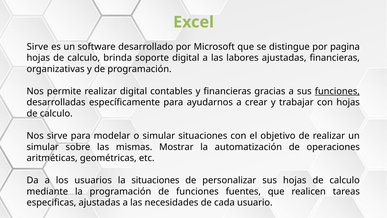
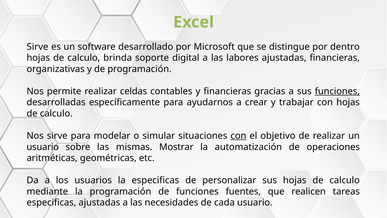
pagina: pagina -> dentro
realizar digital: digital -> celdas
con at (238, 136) underline: none -> present
simular at (43, 147): simular -> usuario
la situaciones: situaciones -> especificas
